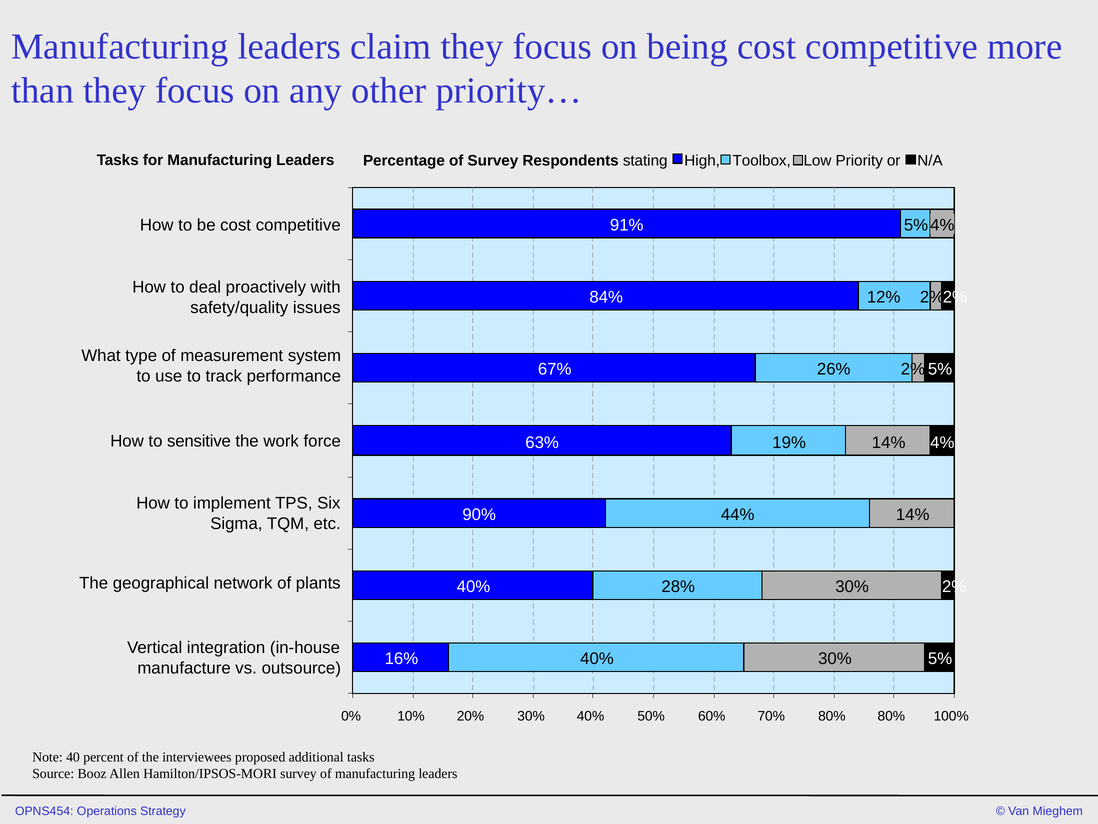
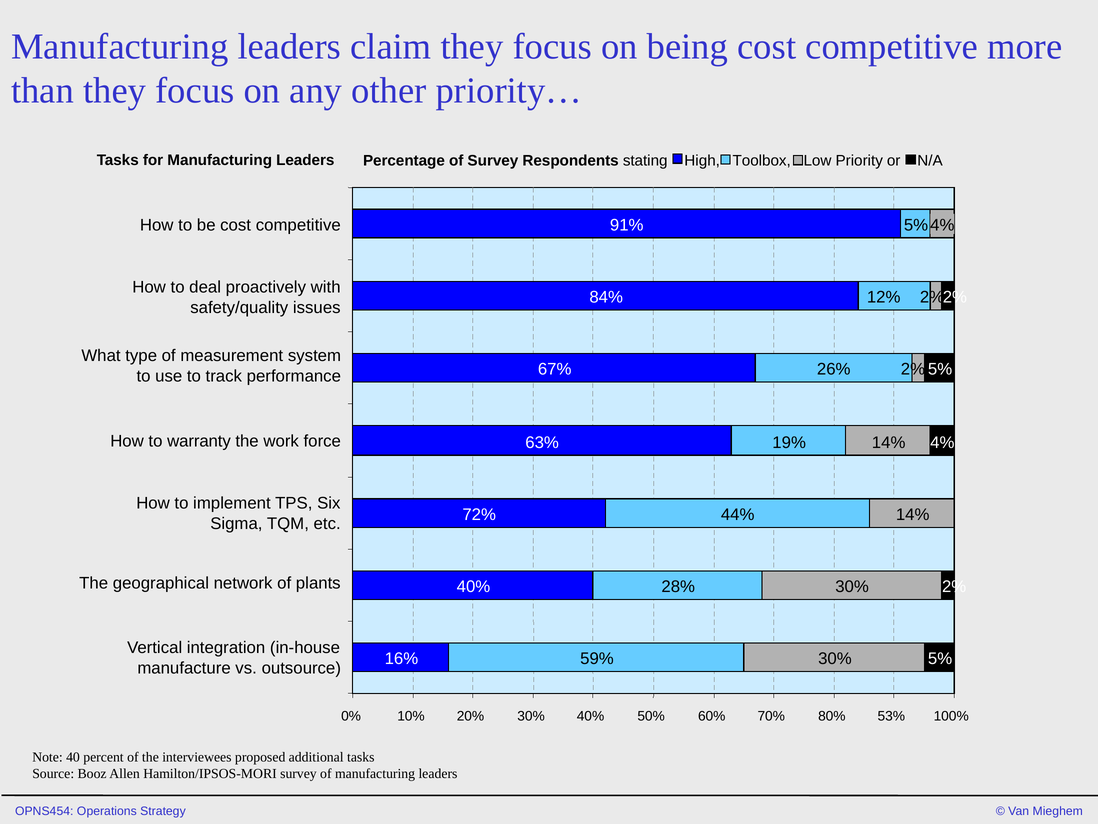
sensitive: sensitive -> warranty
90%: 90% -> 72%
40% at (597, 658): 40% -> 59%
80% 80%: 80% -> 53%
